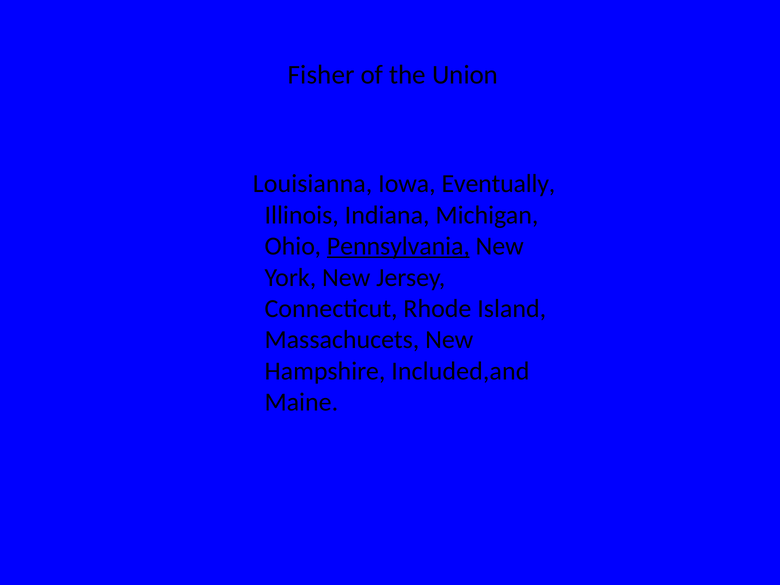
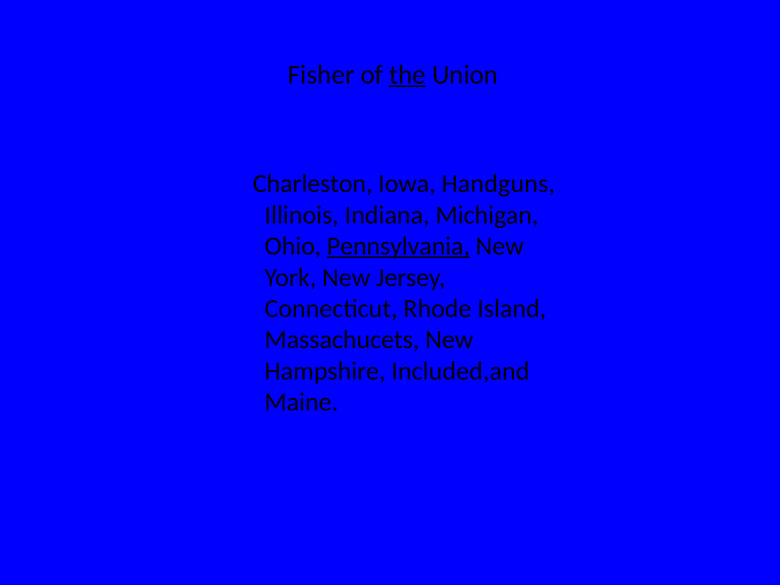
the underline: none -> present
Louisianna: Louisianna -> Charleston
Eventually: Eventually -> Handguns
